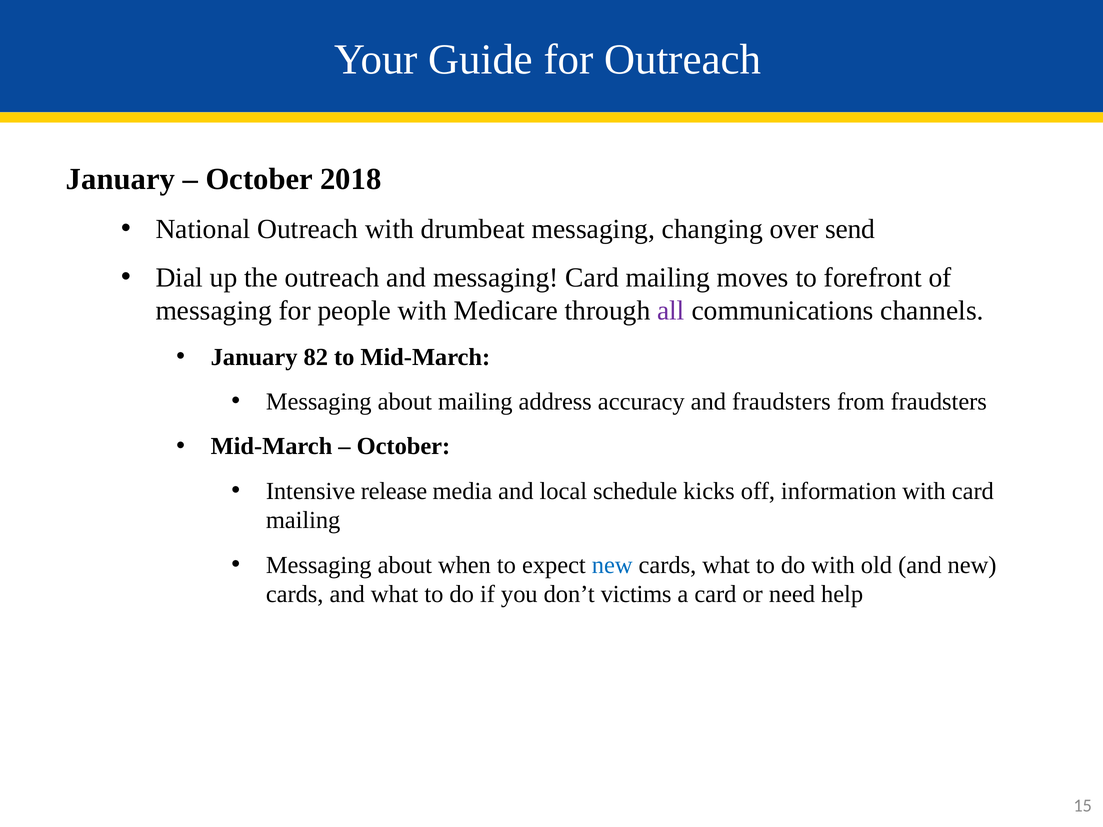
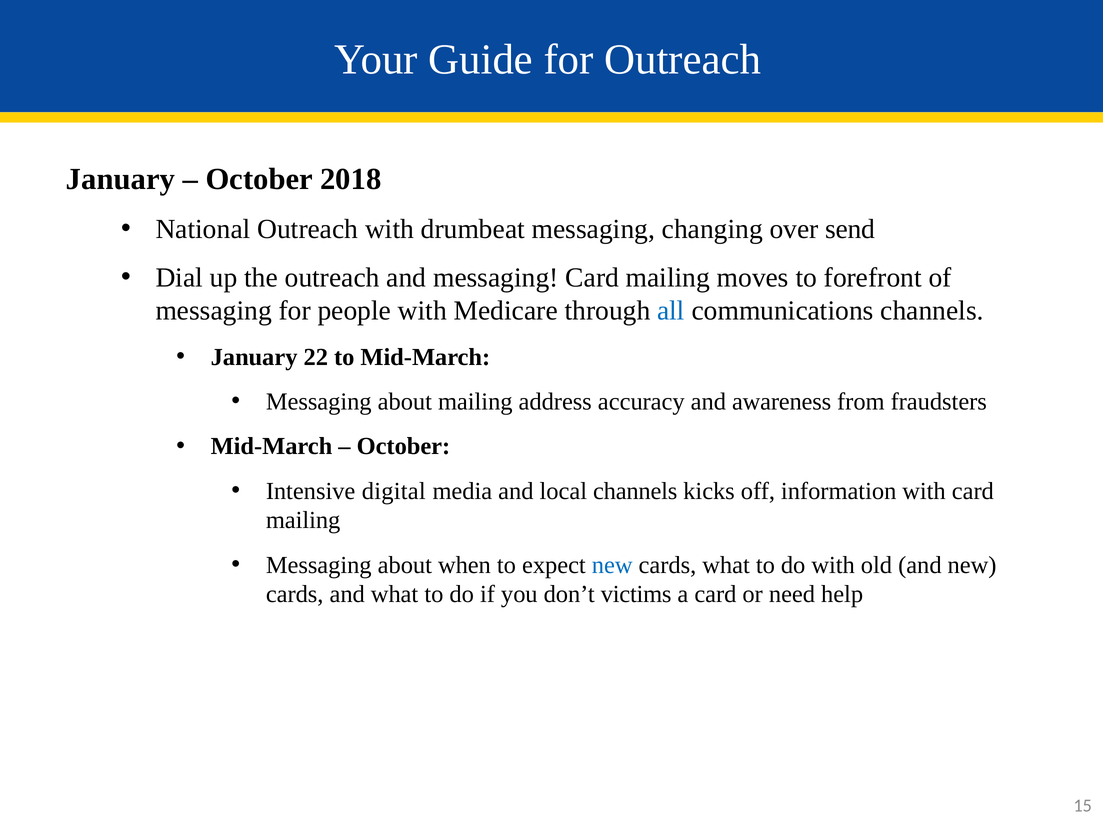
all colour: purple -> blue
82: 82 -> 22
and fraudsters: fraudsters -> awareness
release: release -> digital
local schedule: schedule -> channels
